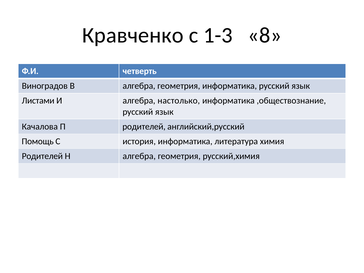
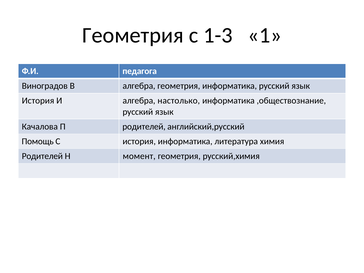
Кравченко at (133, 35): Кравченко -> Геометрия
8: 8 -> 1
четверть: четверть -> педагога
Листами at (38, 101): Листами -> История
Н алгебра: алгебра -> момент
